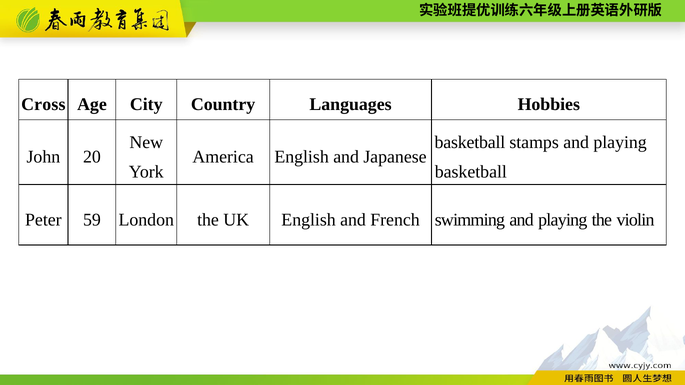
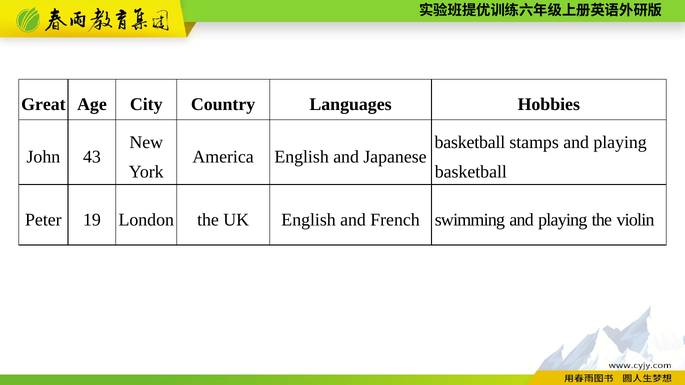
Cross: Cross -> Great
20: 20 -> 43
59: 59 -> 19
